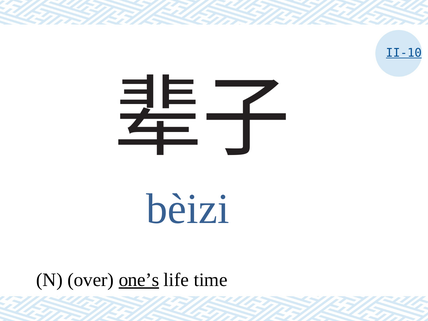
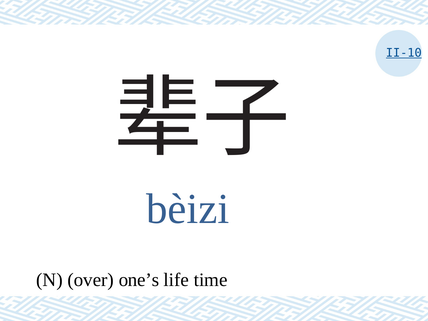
one’s underline: present -> none
